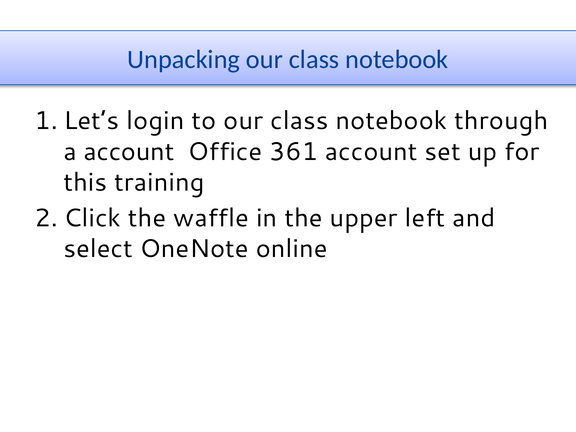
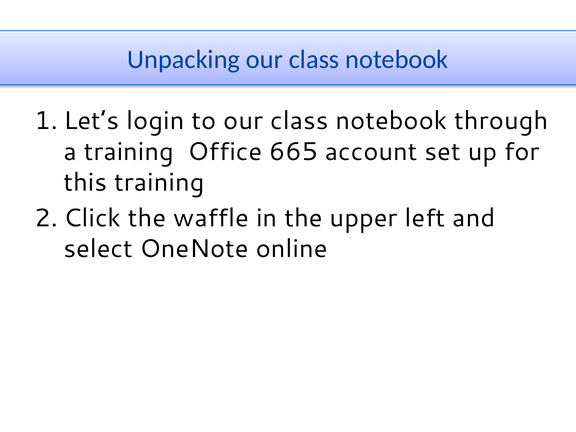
a account: account -> training
361: 361 -> 665
